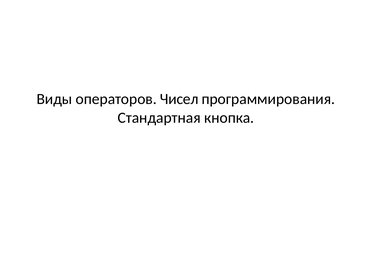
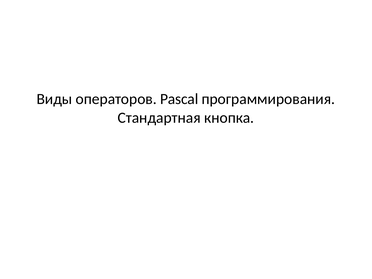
Чисел: Чисел -> Pascal
